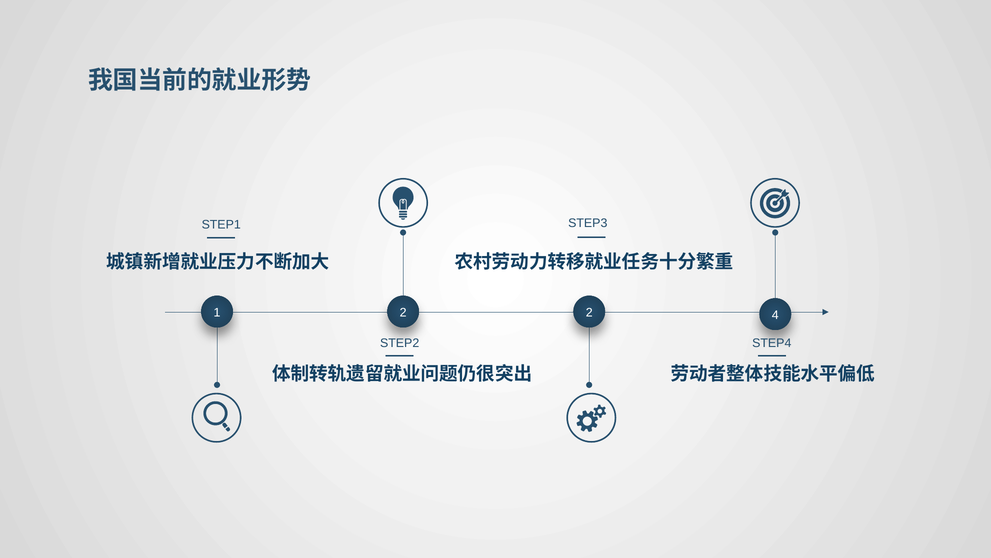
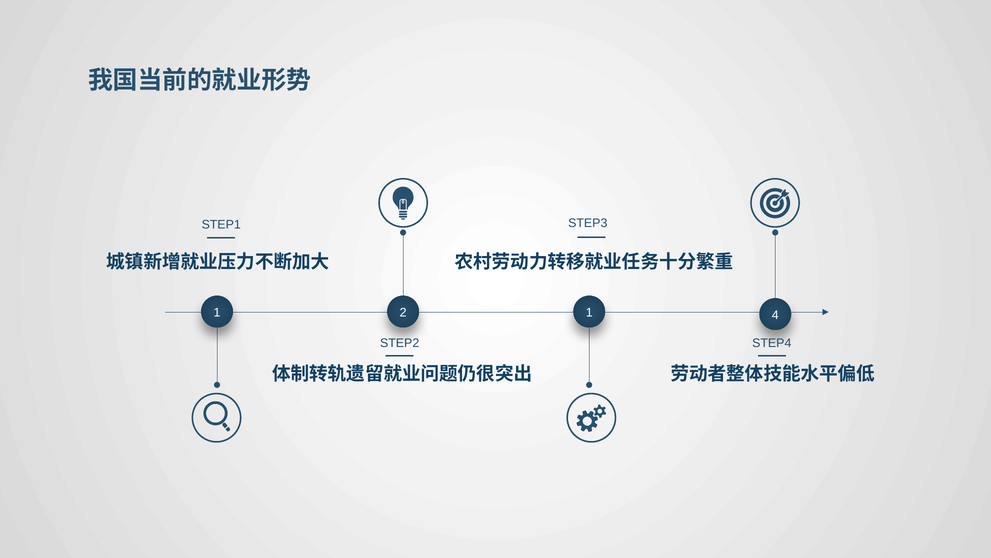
2 2: 2 -> 1
